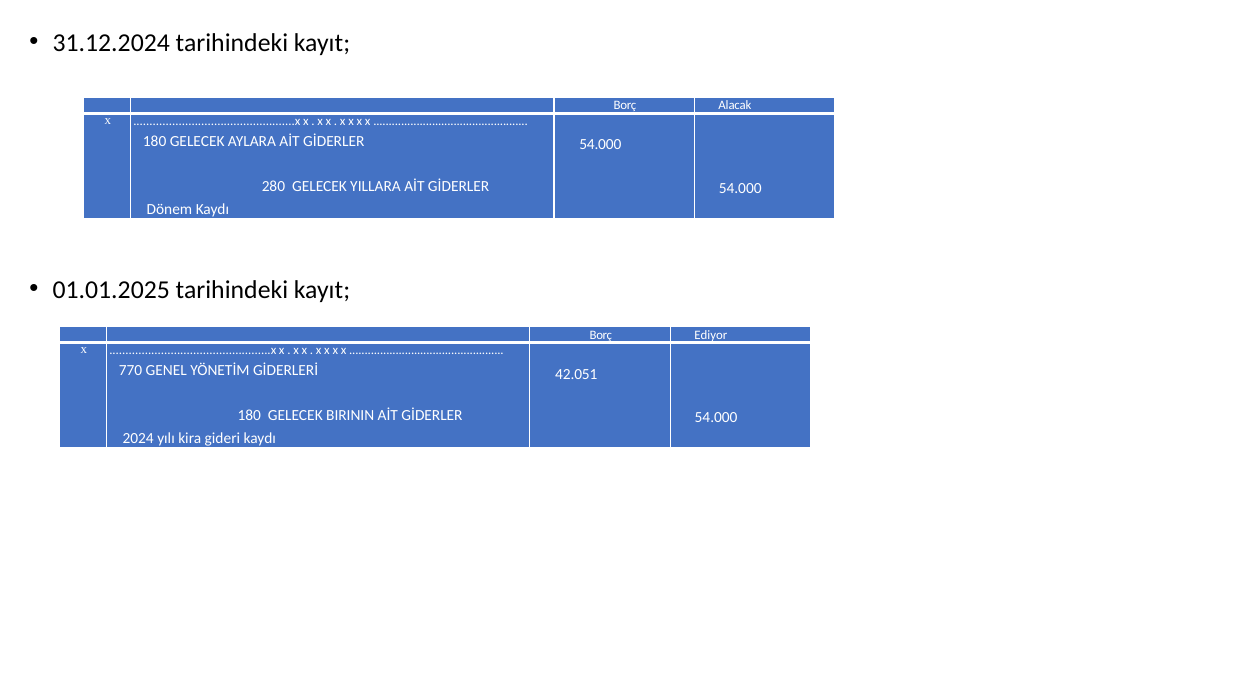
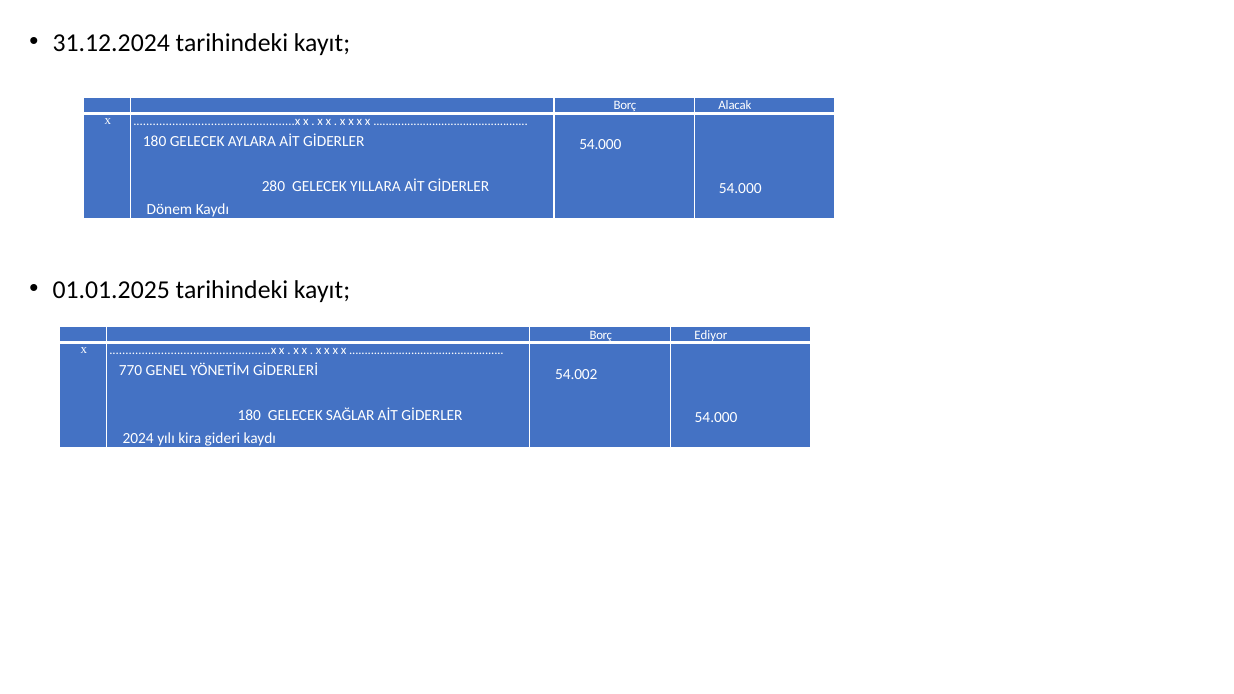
42.051: 42.051 -> 54.002
BIRININ: BIRININ -> SAĞLAR
